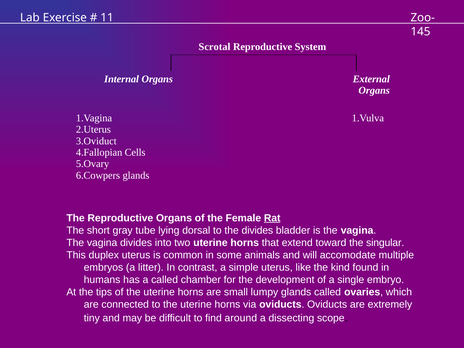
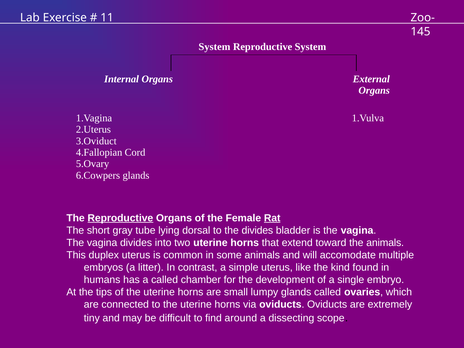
Scrotal at (214, 47): Scrotal -> System
Cells: Cells -> Cord
Reproductive at (120, 218) underline: none -> present
the singular: singular -> animals
